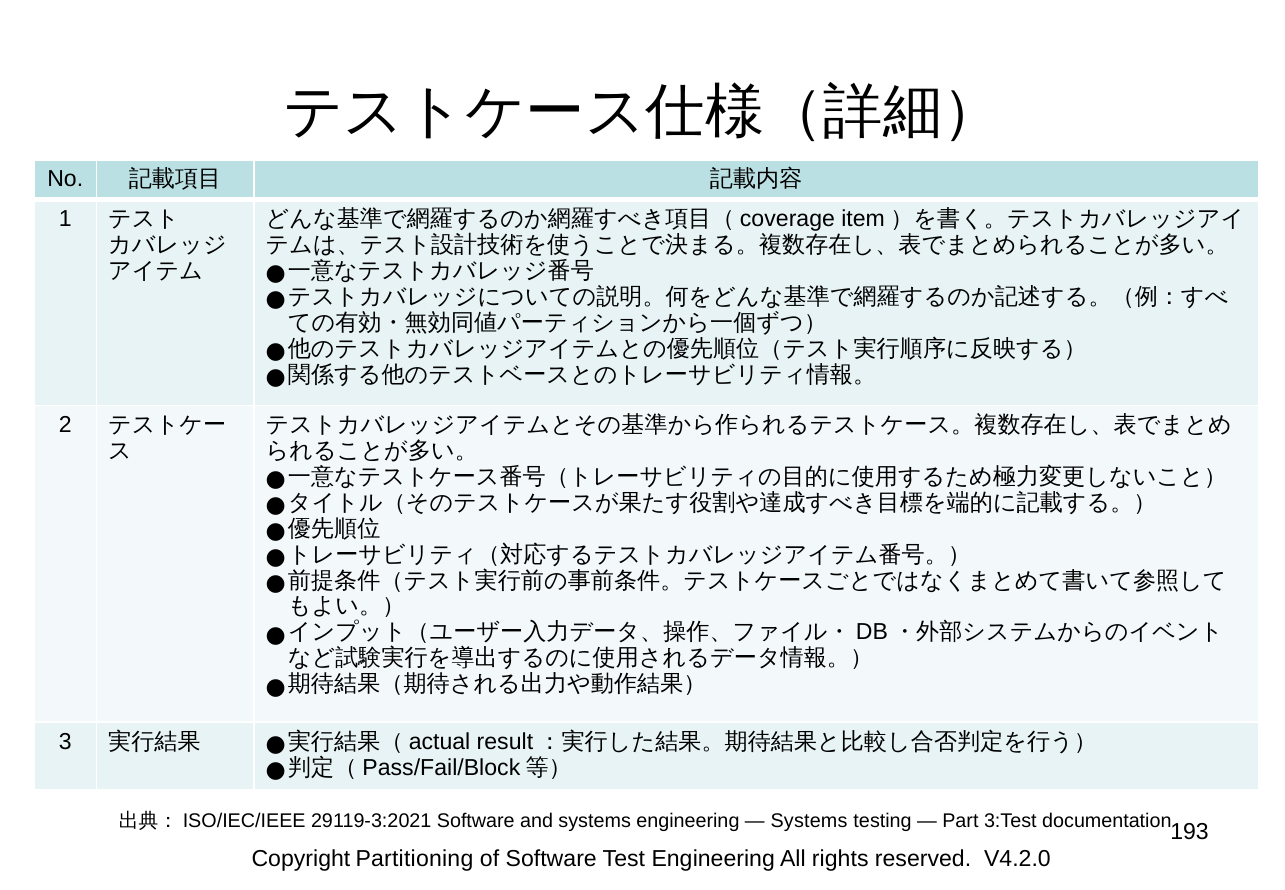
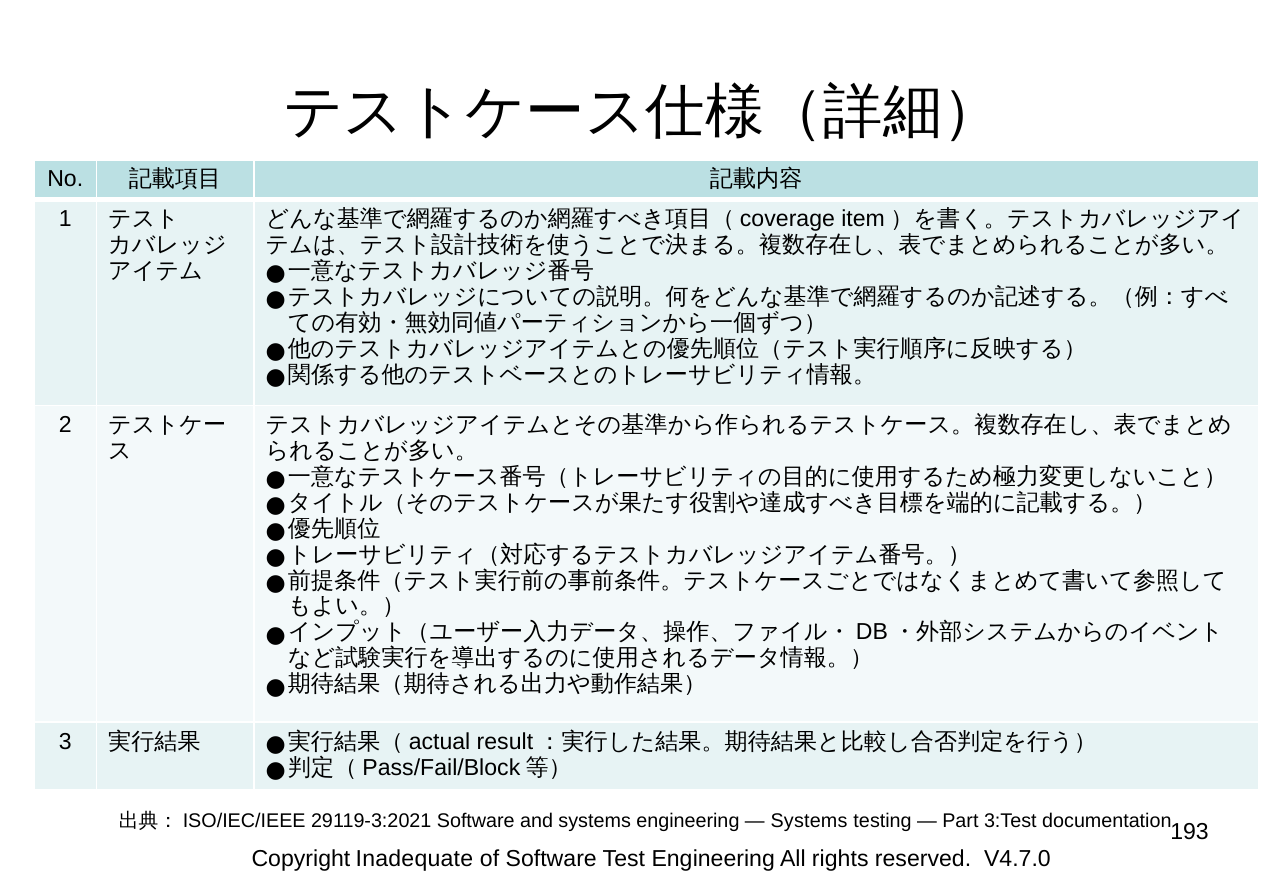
Partitioning: Partitioning -> Inadequate
V4.2.0: V4.2.0 -> V4.7.0
